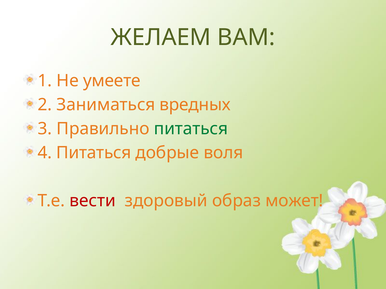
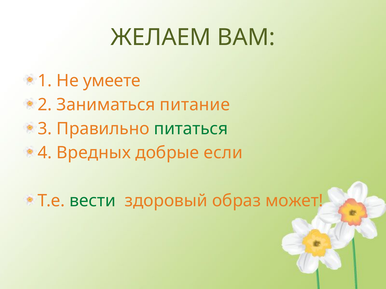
вредных: вредных -> питание
4 Питаться: Питаться -> Вредных
воля: воля -> если
вести colour: red -> green
